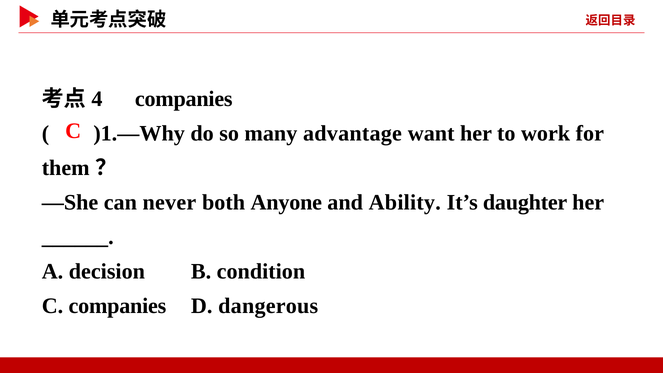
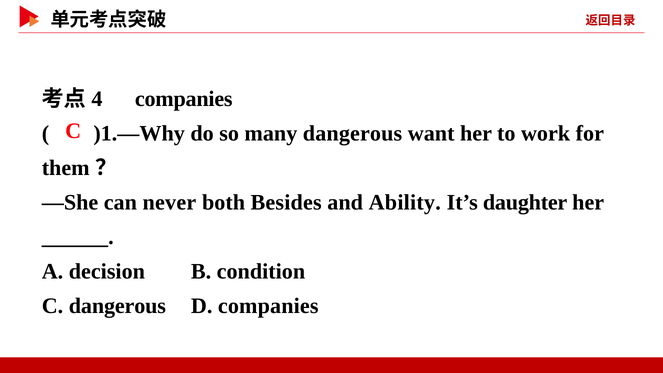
many advantage: advantage -> dangerous
Anyone: Anyone -> Besides
C companies: companies -> dangerous
D dangerous: dangerous -> companies
